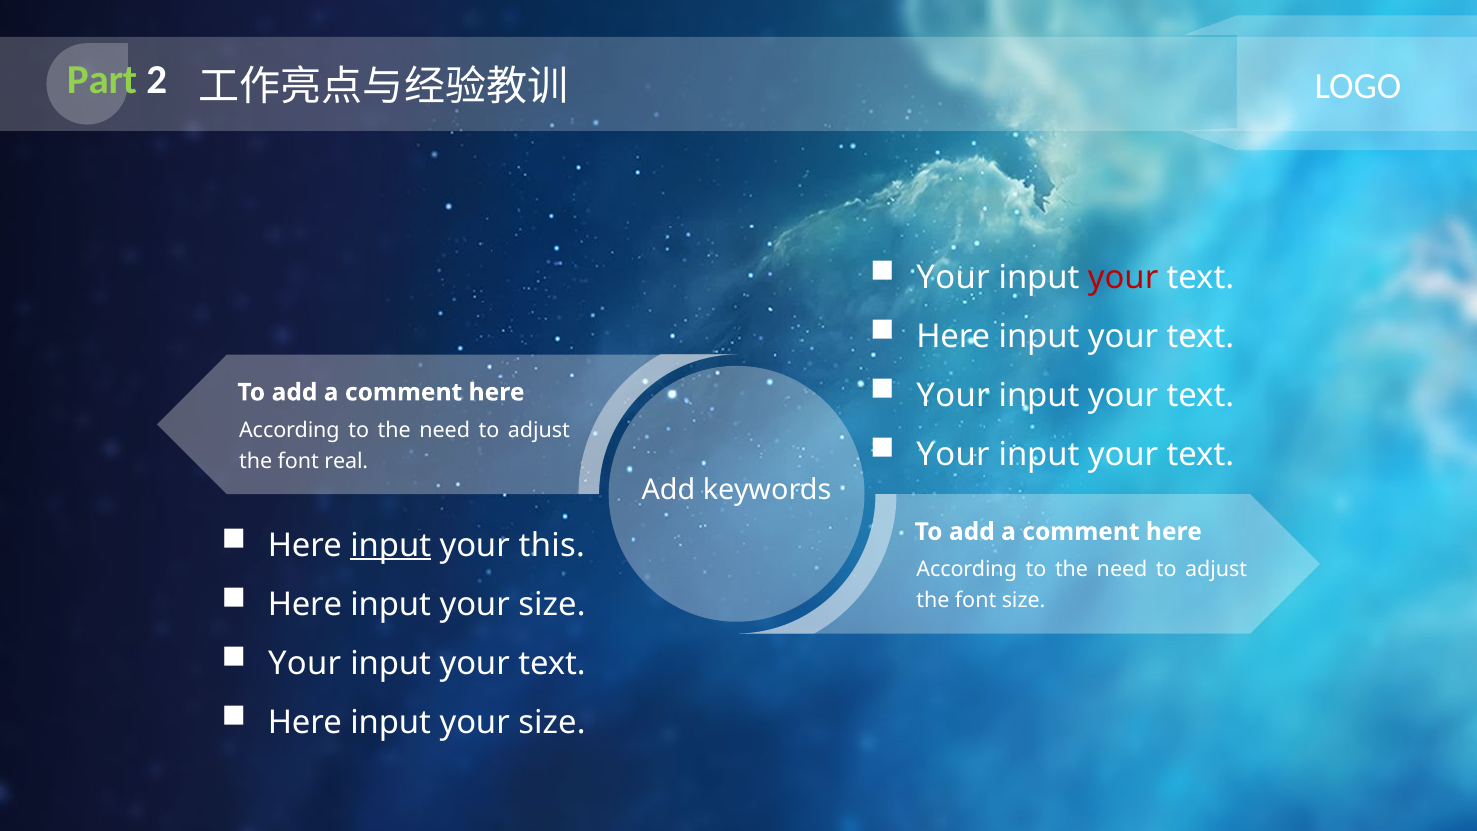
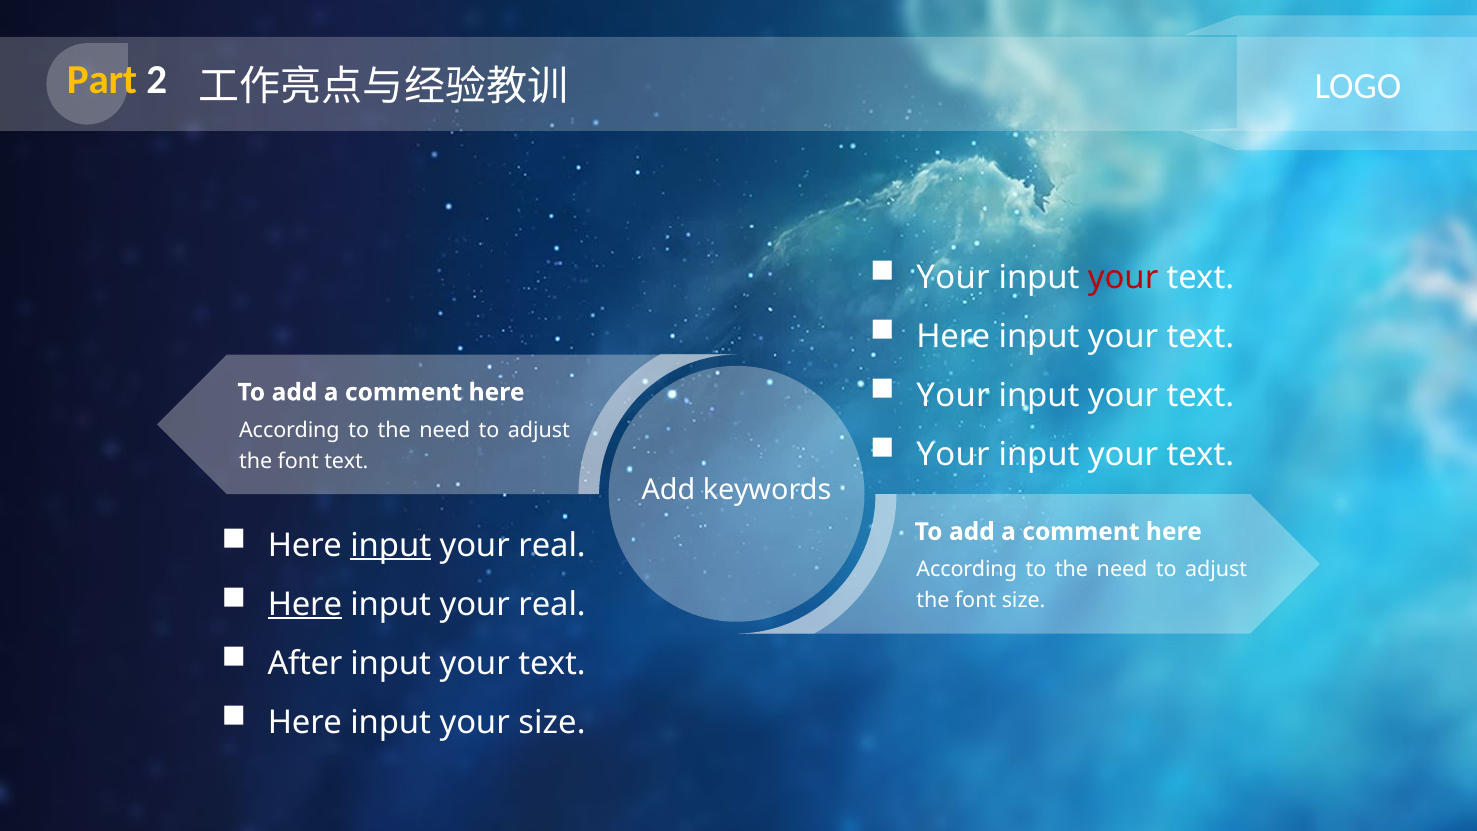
Part colour: light green -> yellow
font real: real -> text
this at (552, 545): this -> real
Here at (305, 604) underline: none -> present
size at (552, 604): size -> real
Your at (305, 663): Your -> After
